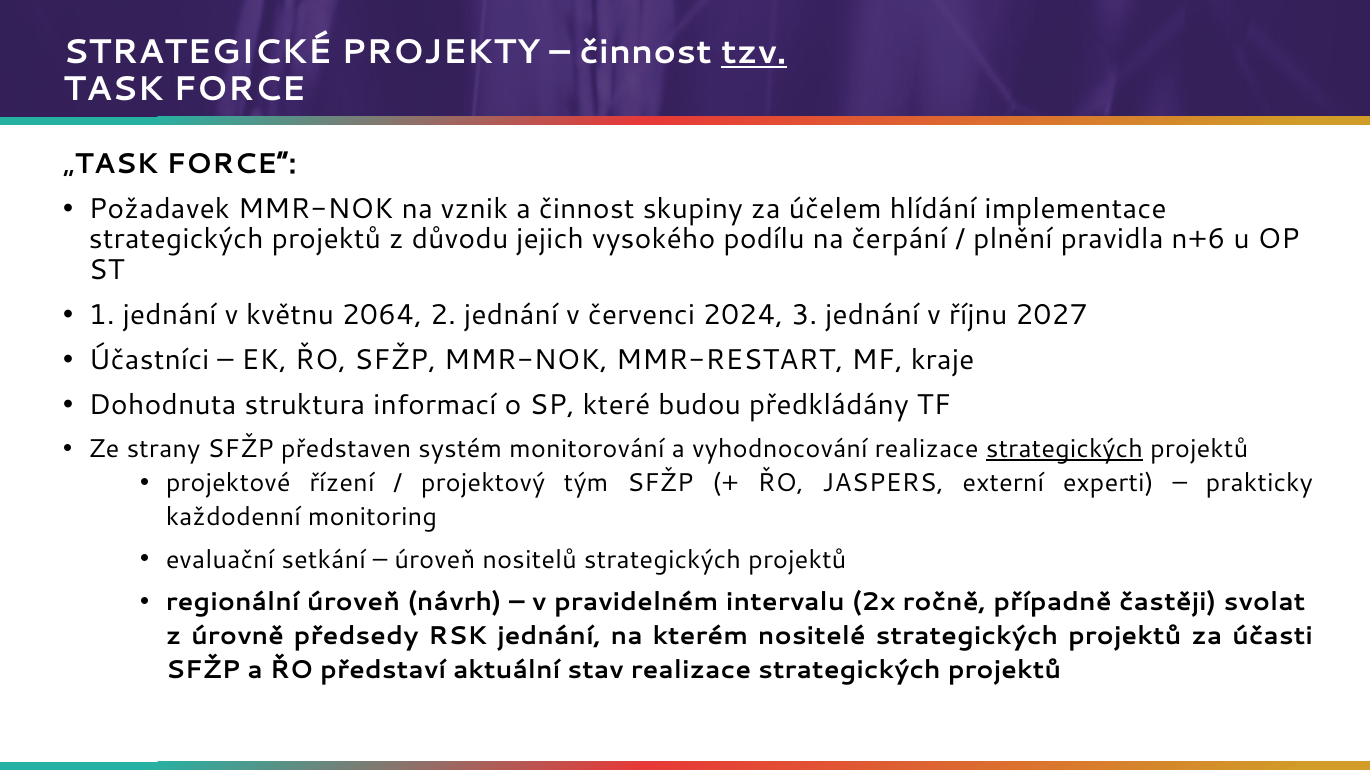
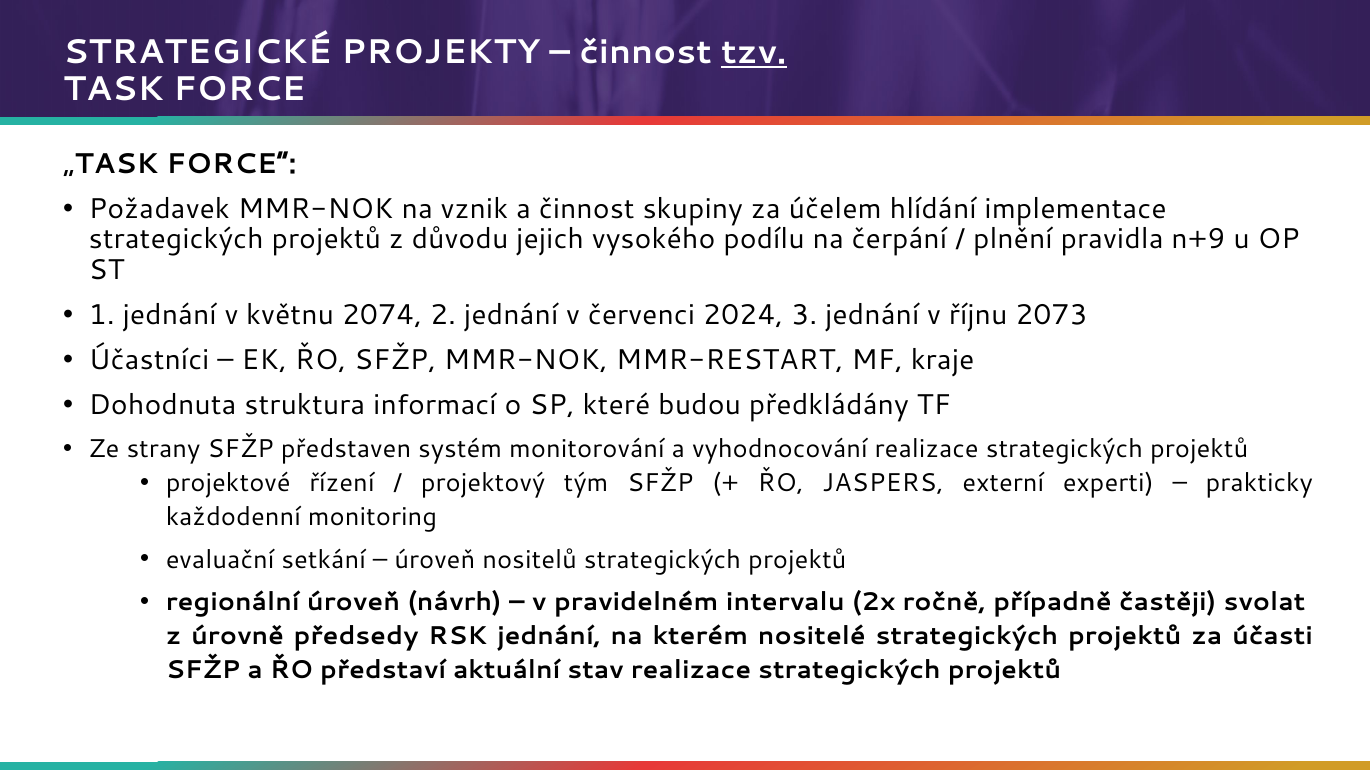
n+6: n+6 -> n+9
2064: 2064 -> 2074
2027: 2027 -> 2073
strategických at (1064, 449) underline: present -> none
